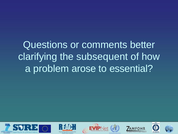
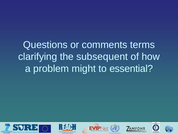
better: better -> terms
arose: arose -> might
